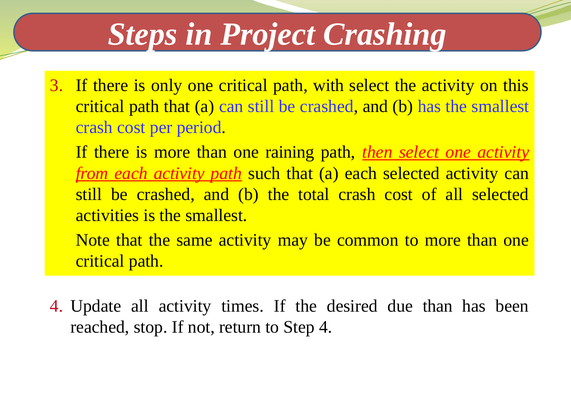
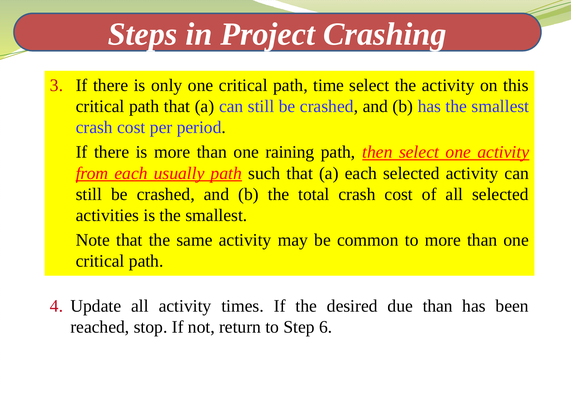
with: with -> time
each activity: activity -> usually
Step 4: 4 -> 6
